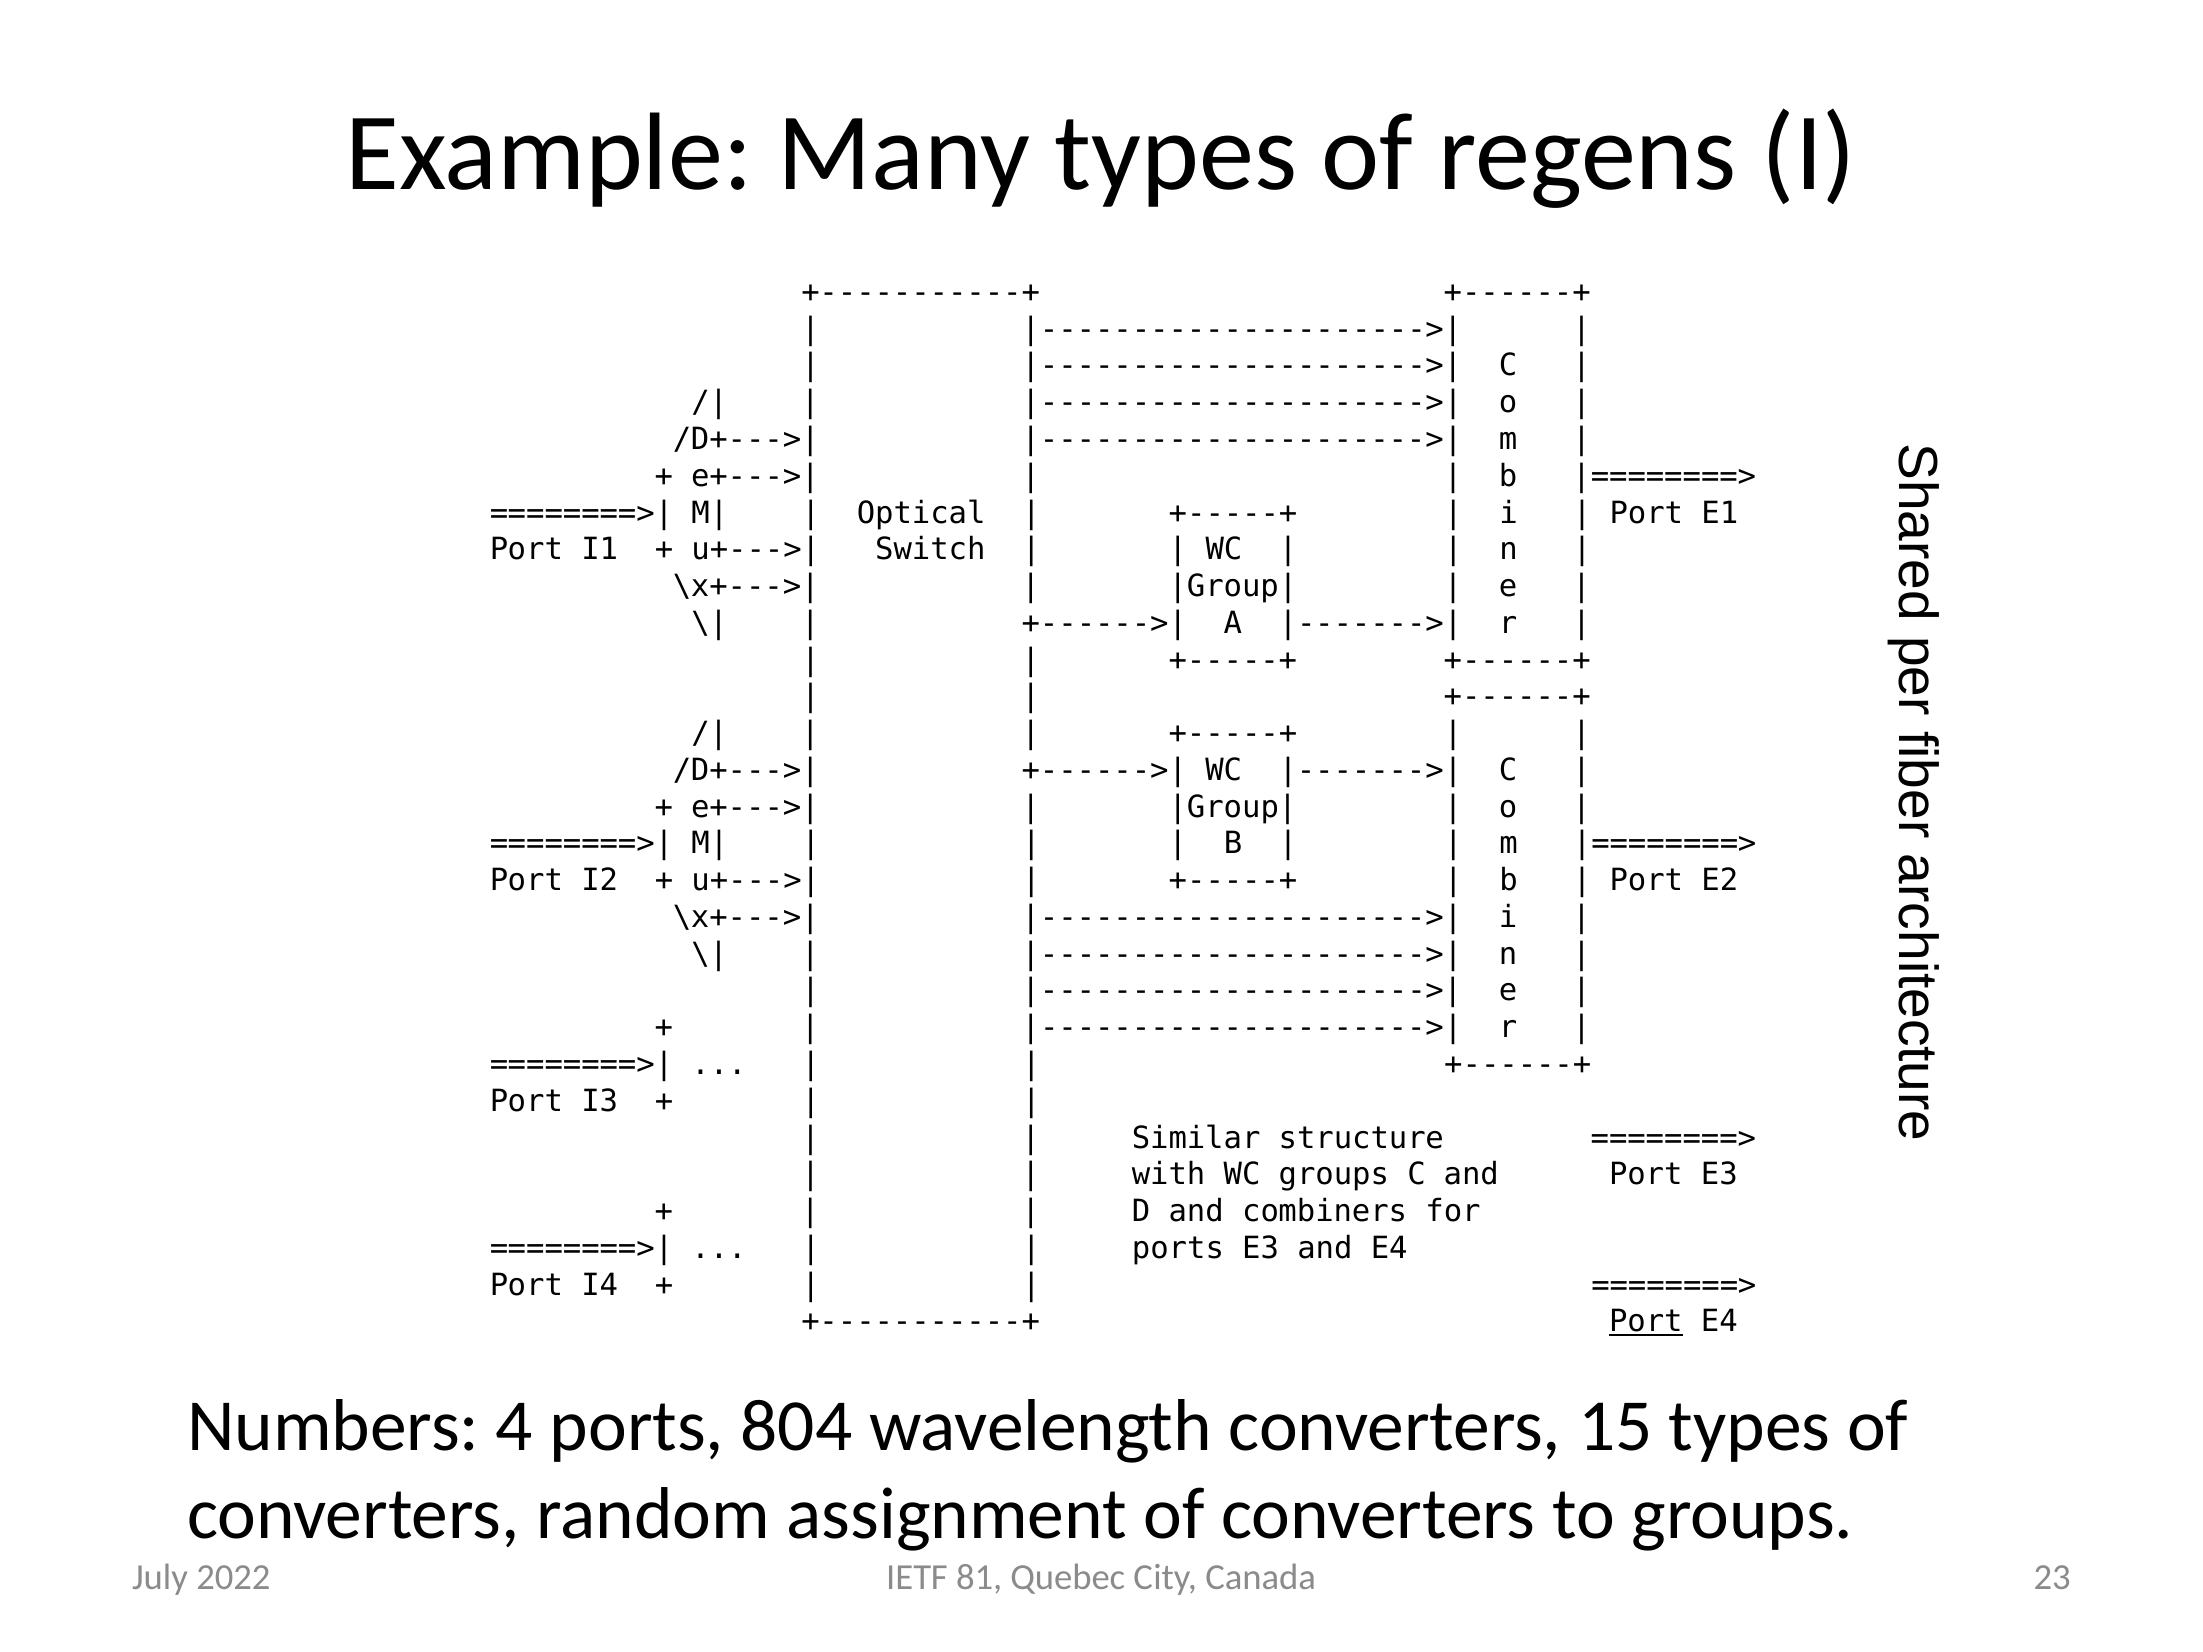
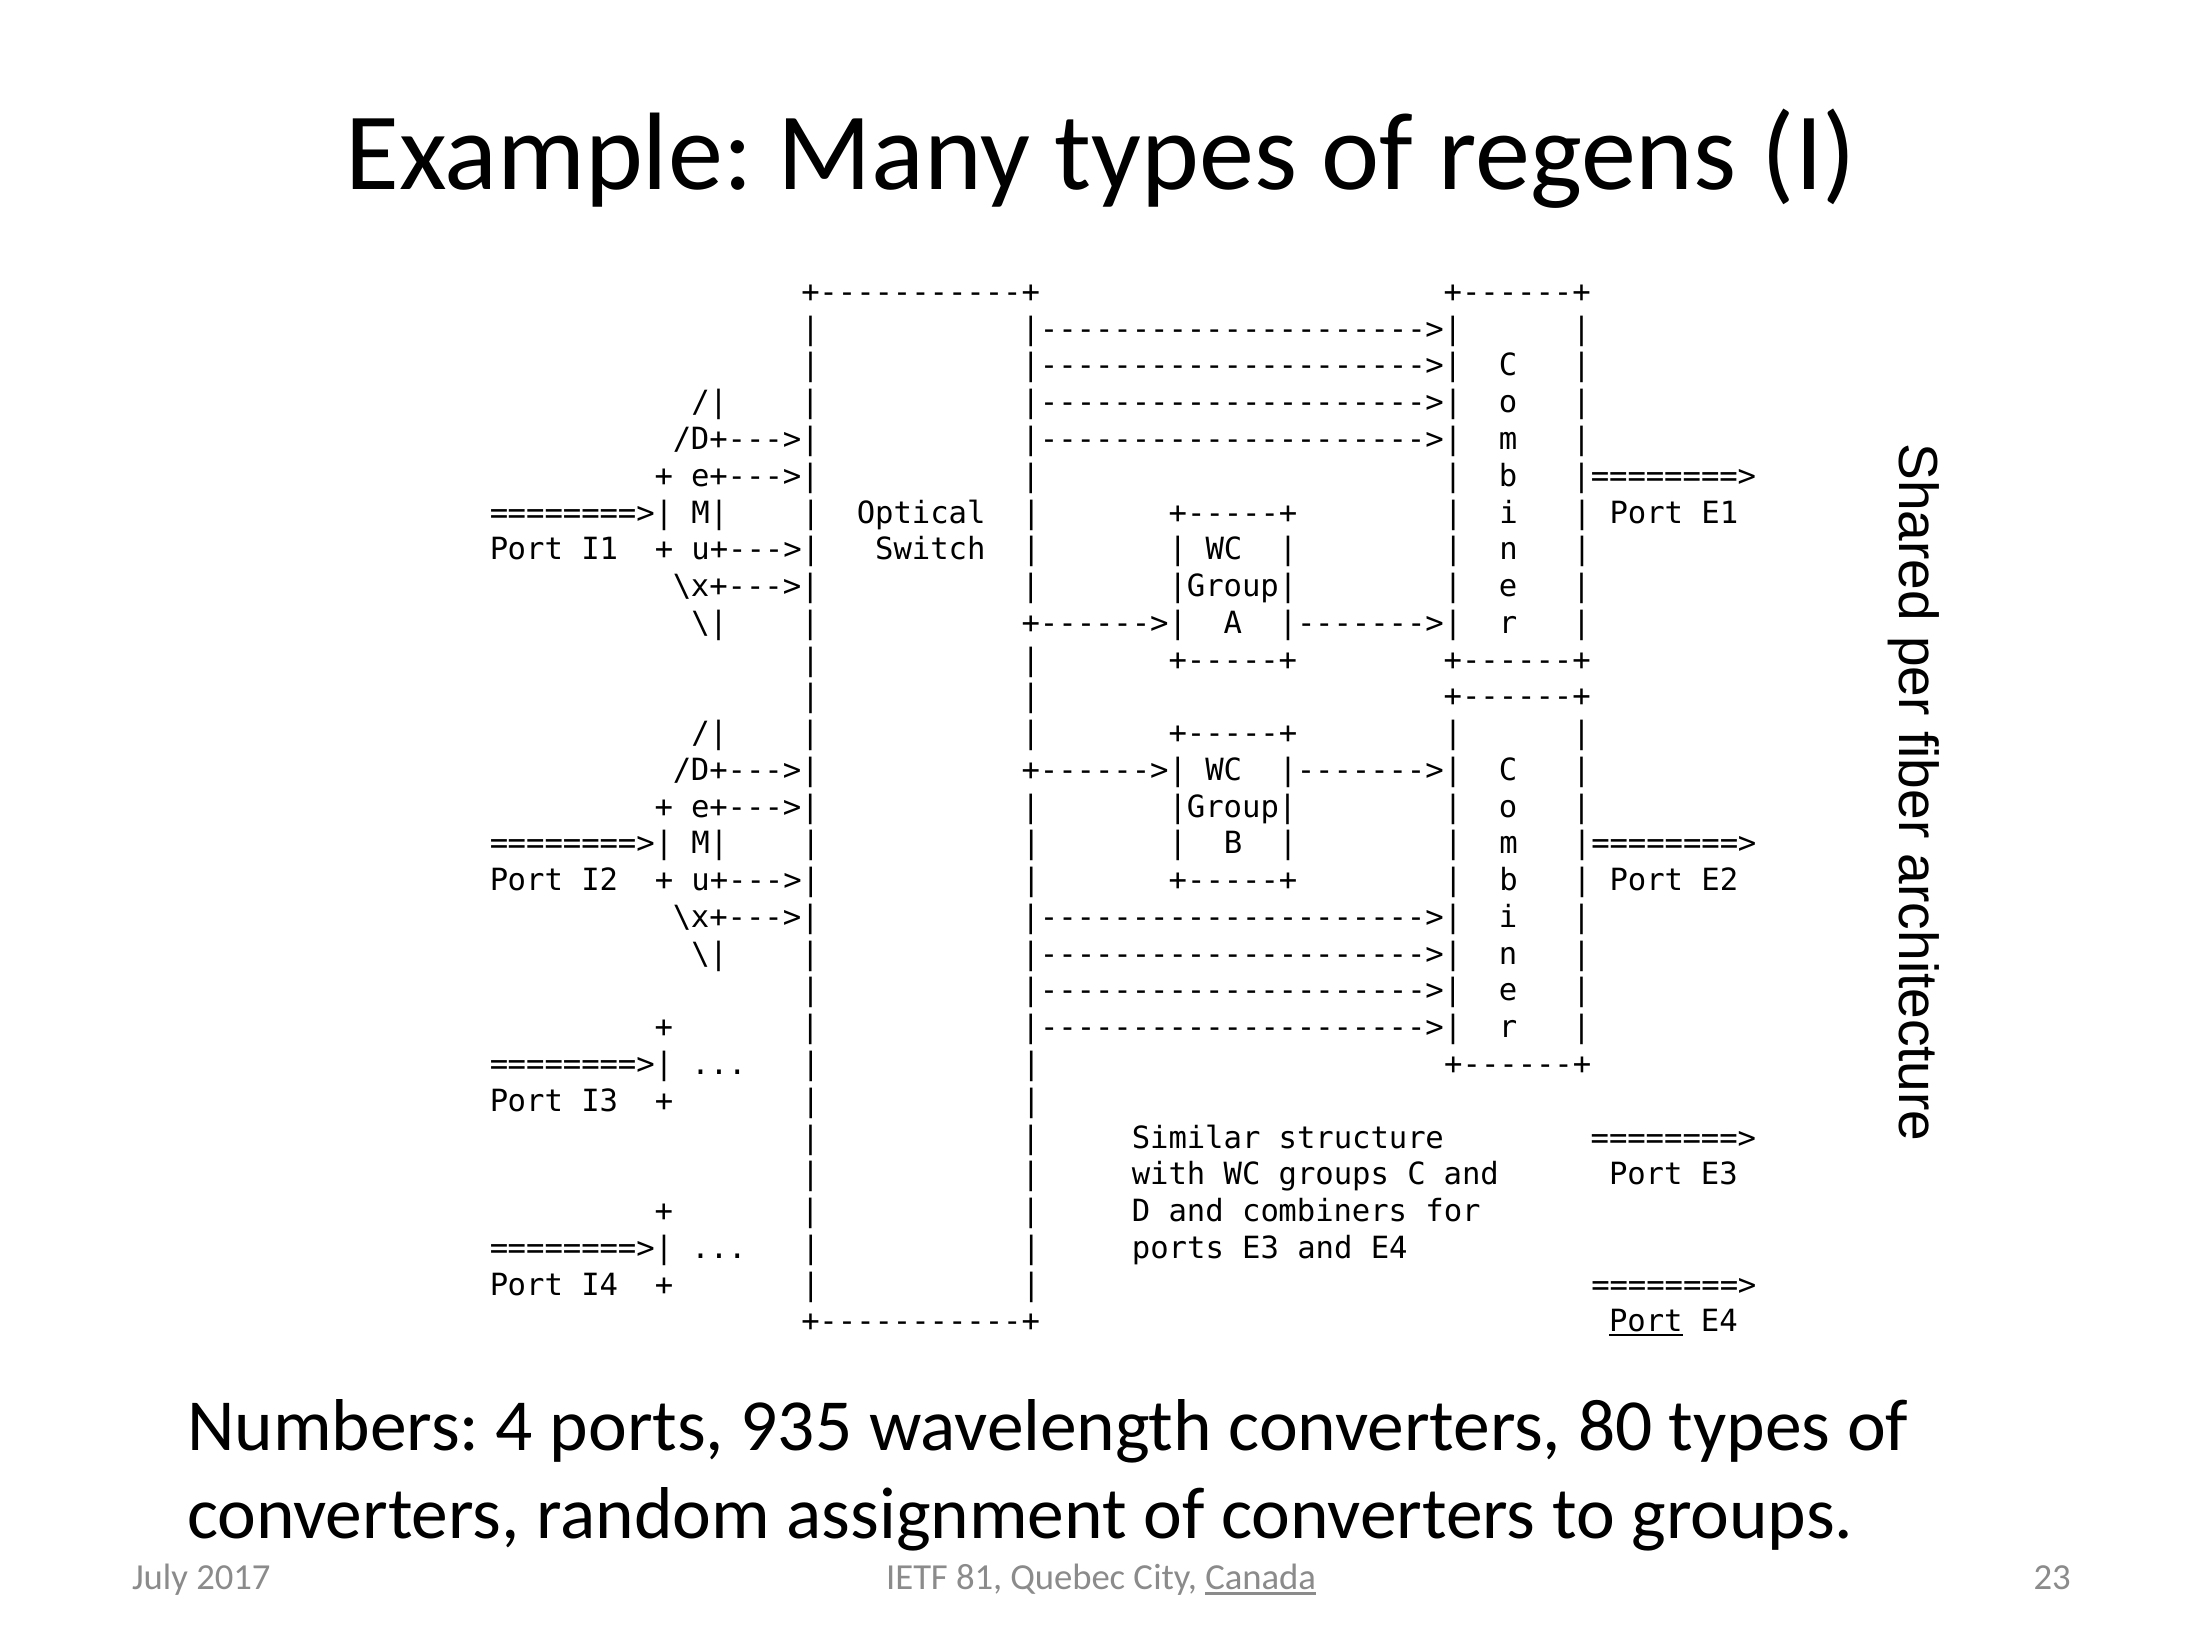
804: 804 -> 935
15: 15 -> 80
2022: 2022 -> 2017
Canada underline: none -> present
